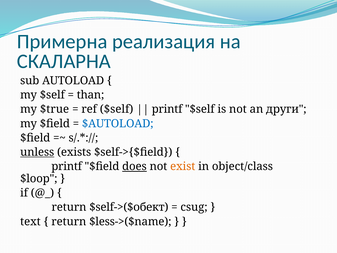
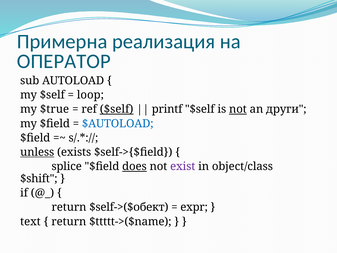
СКАЛАРНА: СКАЛАРНА -> ОПЕРАТОР
than: than -> loop
$self at (117, 109) underline: none -> present
not at (238, 109) underline: none -> present
printf at (67, 166): printf -> splice
exist colour: orange -> purple
$loop: $loop -> $shift
csug: csug -> expr
$less->($name: $less->($name -> $ttttt->($name
